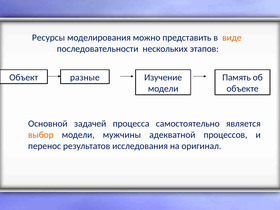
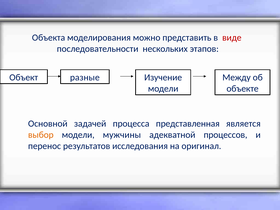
Ресурсы: Ресурсы -> Объекта
виде colour: orange -> red
Память: Память -> Между
самостоятельно: самостоятельно -> представленная
